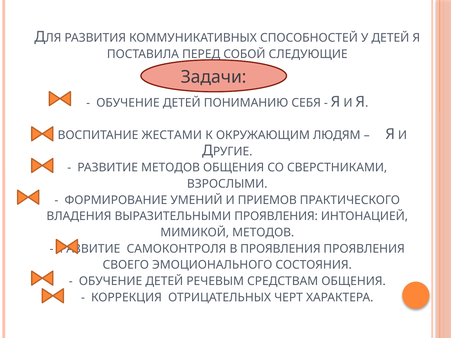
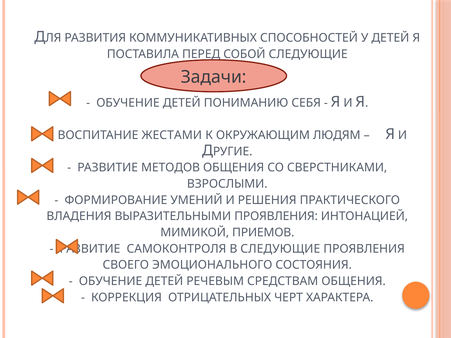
ПРИЕМОВ: ПРИЕМОВ -> РЕШЕНИЯ
МИМИКОЙ МЕТОДОВ: МЕТОДОВ -> ПРИЕМОВ
В ПРОЯВЛЕНИЯ: ПРОЯВЛЕНИЯ -> СЛЕДУЮЩИЕ
